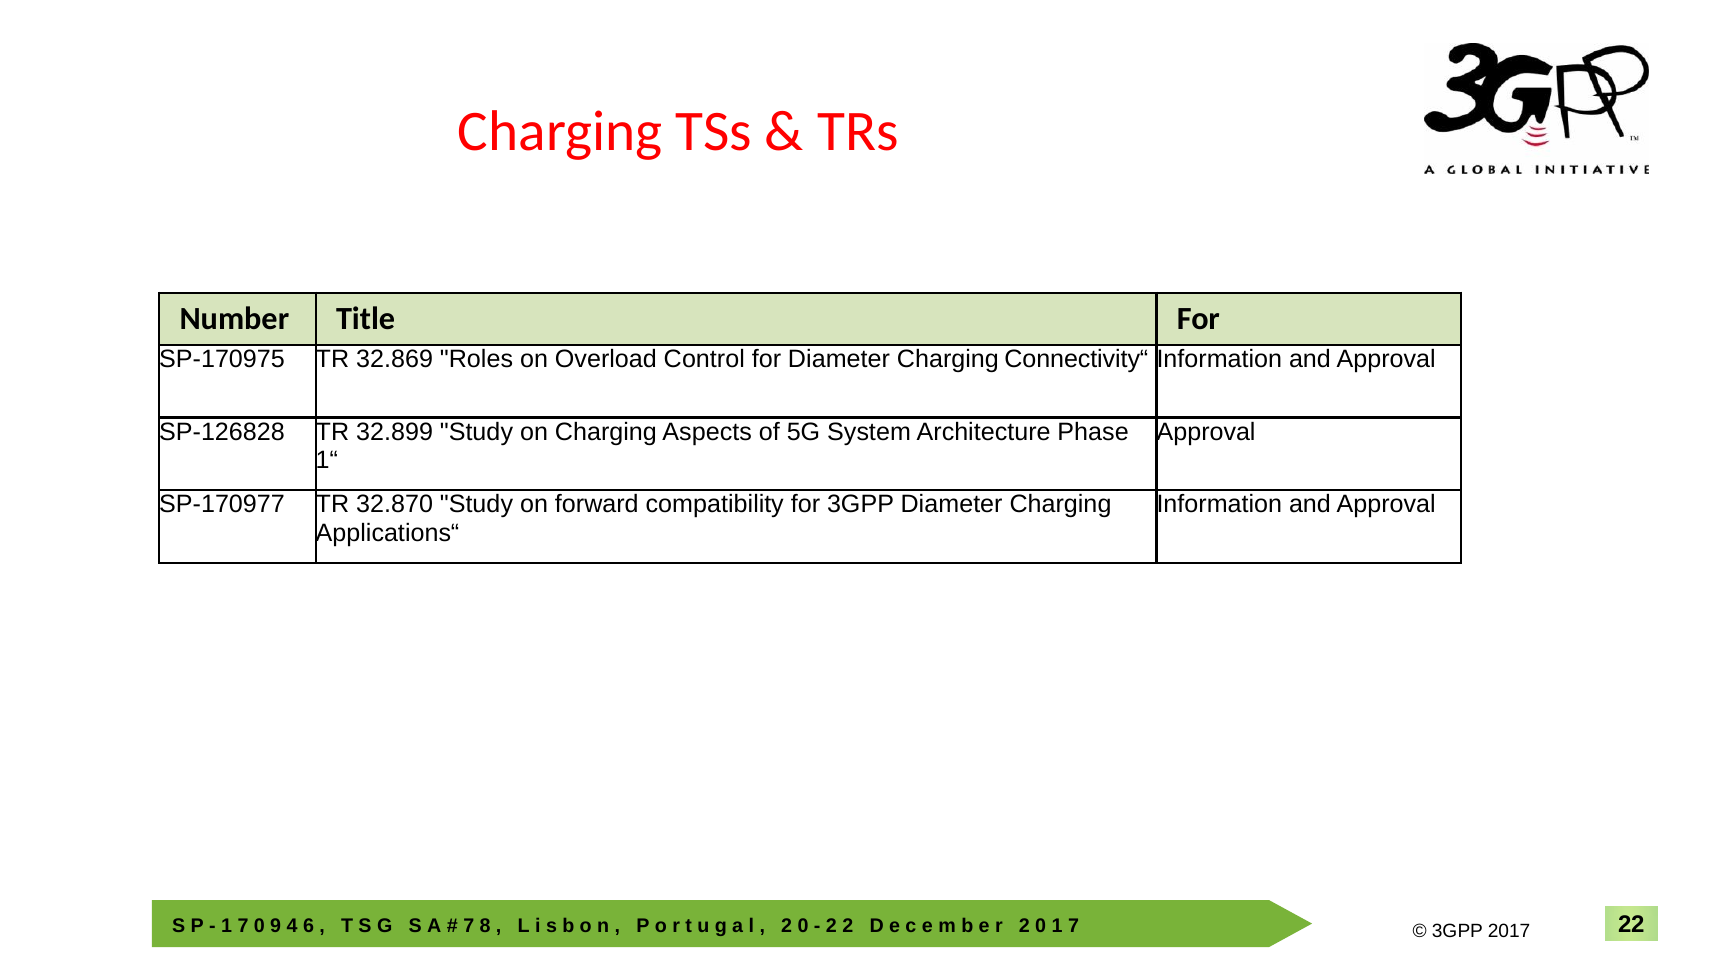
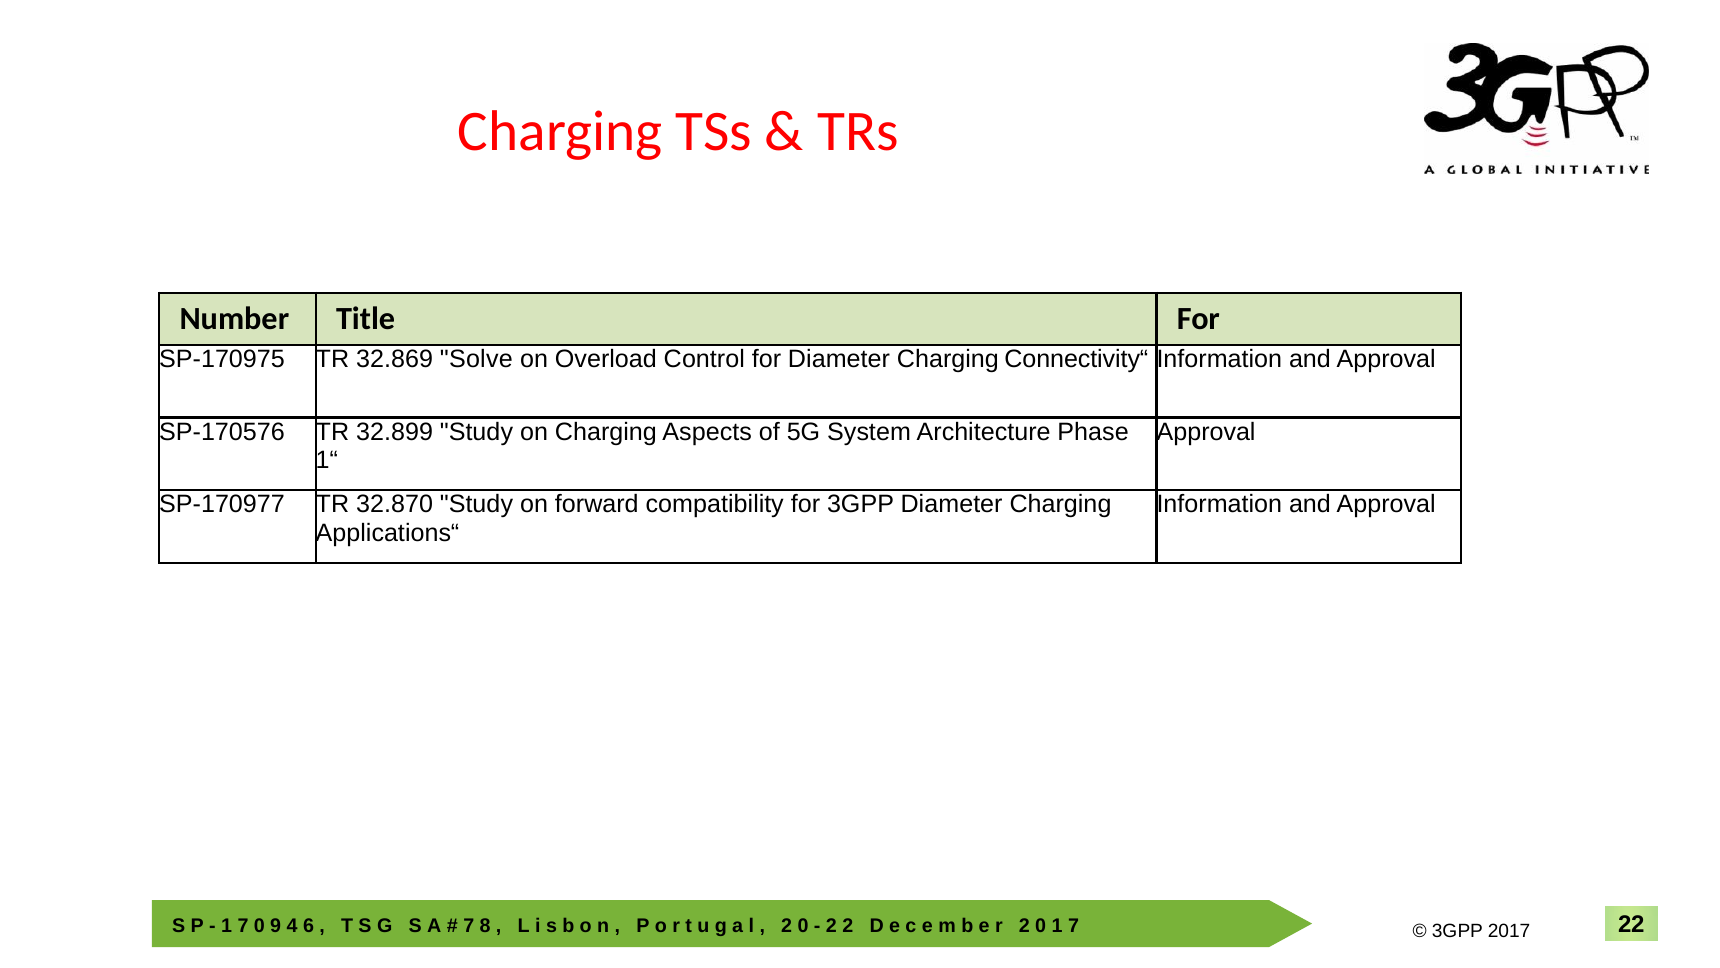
Roles: Roles -> Solve
SP-126828: SP-126828 -> SP-170576
